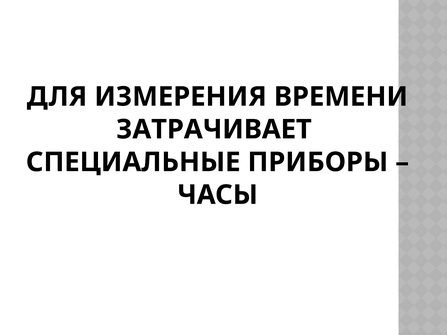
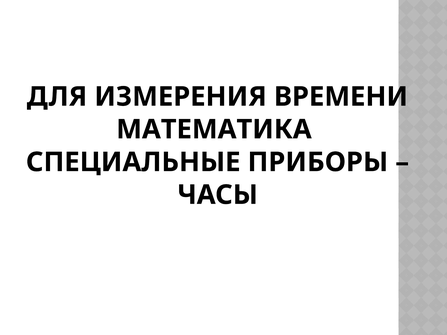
ЗАТРАЧИВАЕТ: ЗАТРАЧИВАЕТ -> МАТЕМАТИКА
